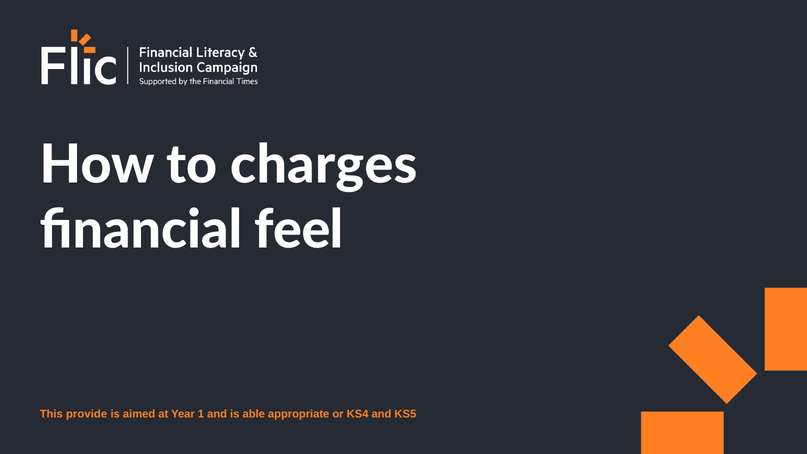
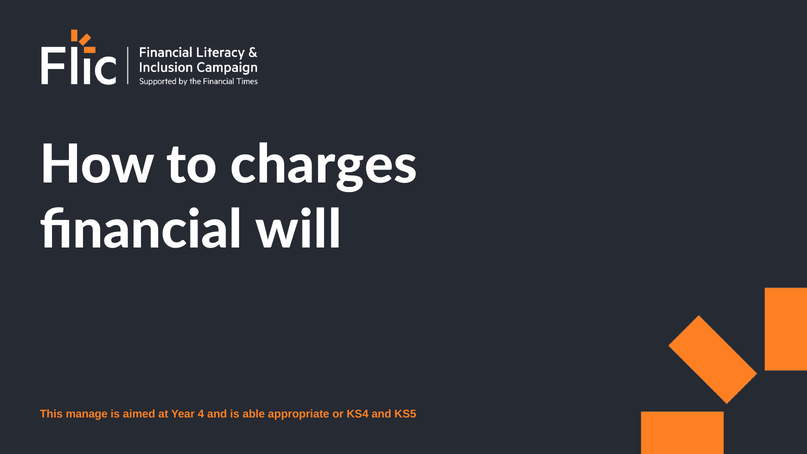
feel: feel -> will
provide: provide -> manage
1: 1 -> 4
